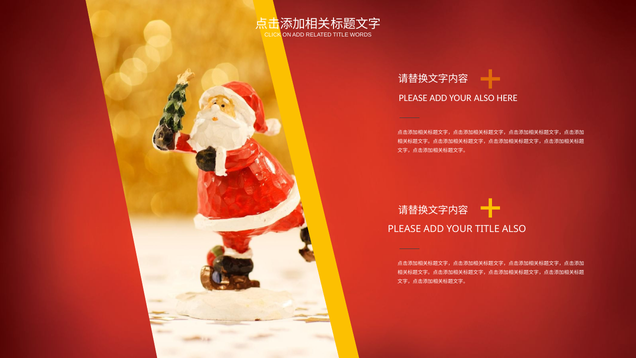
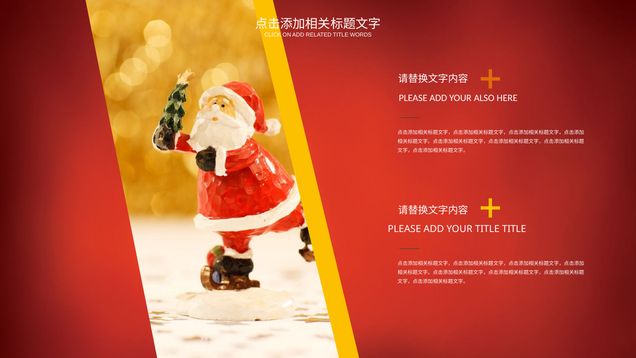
TITLE ALSO: ALSO -> TITLE
